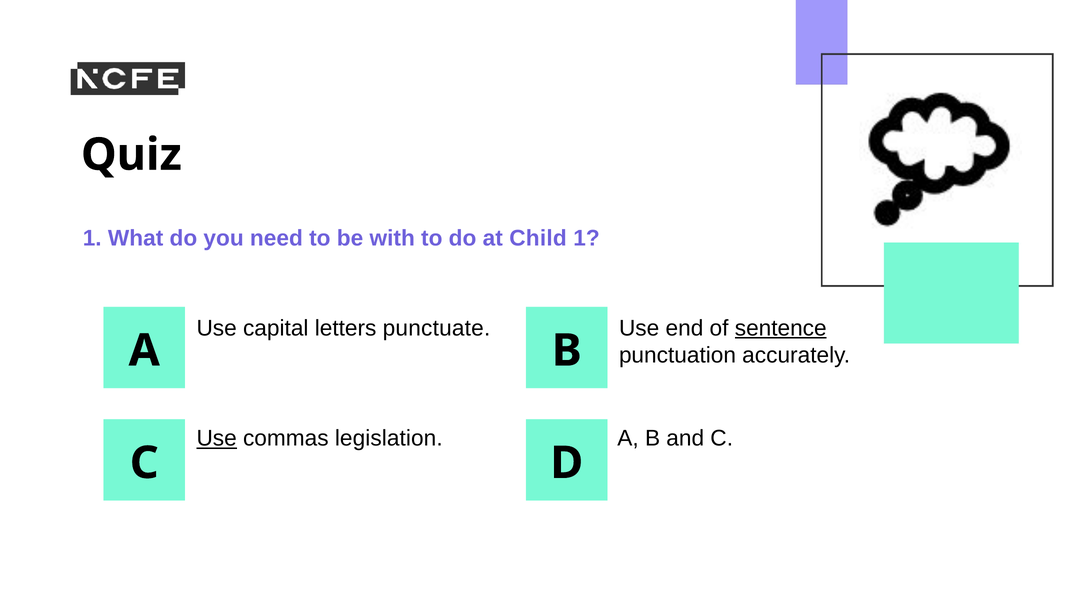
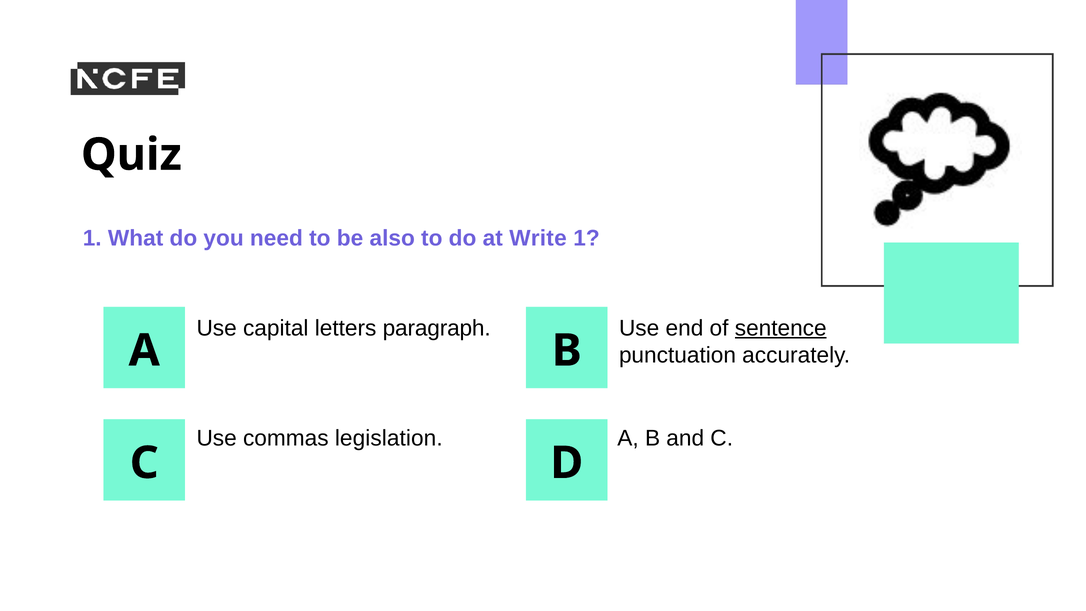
with: with -> also
Child: Child -> Write
punctuate: punctuate -> paragraph
Use at (217, 438) underline: present -> none
